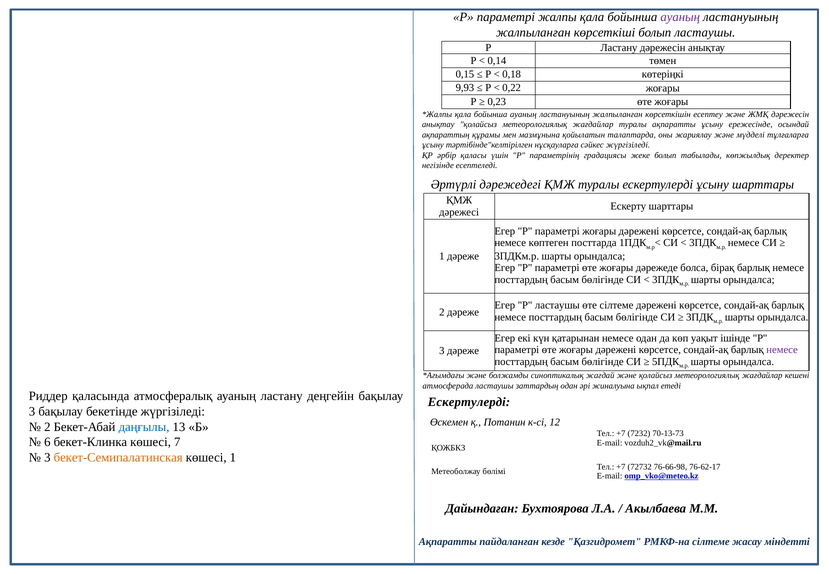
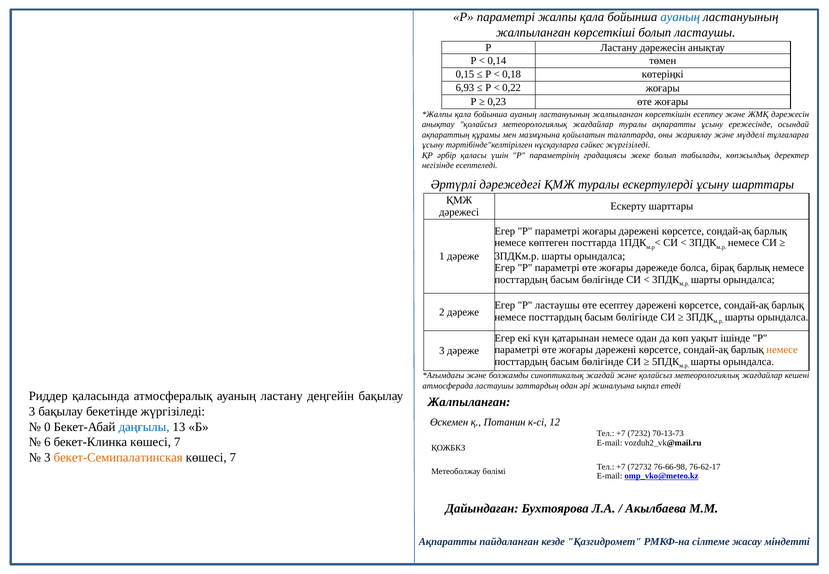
ауаның at (680, 17) colour: purple -> blue
9,93: 9,93 -> 6,93
өте сілтеме: сілтеме -> есептеу
немесе at (782, 350) colour: purple -> orange
Ескертулерді at (469, 402): Ескертулерді -> Жалпыланған
2 at (47, 427): 2 -> 0
1 at (233, 457): 1 -> 7
